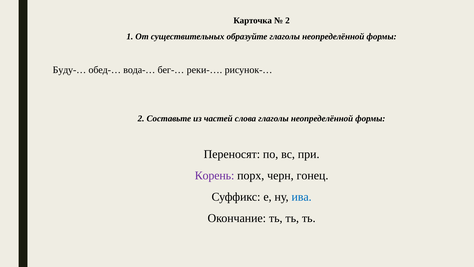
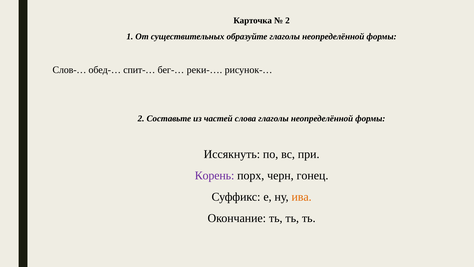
Буду-…: Буду-… -> Слов-…
вода-…: вода-… -> спит-…
Переносят: Переносят -> Иссякнуть
ива colour: blue -> orange
